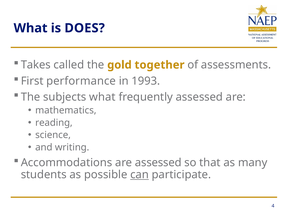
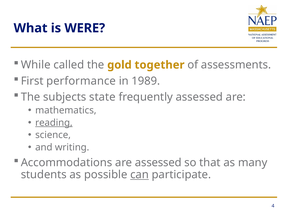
DOES: DOES -> WERE
Takes: Takes -> While
1993: 1993 -> 1989
subjects what: what -> state
reading underline: none -> present
